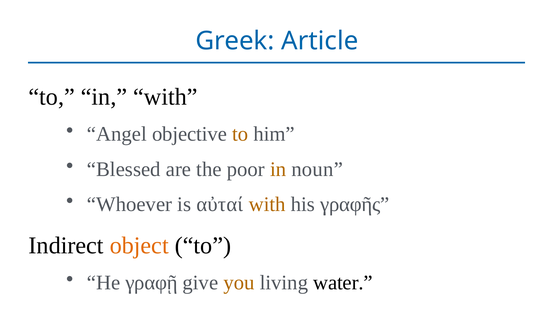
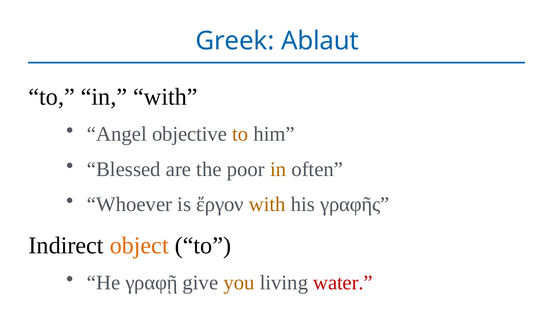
Article: Article -> Ablaut
noun: noun -> often
αὐταί: αὐταί -> ἔργον
water colour: black -> red
